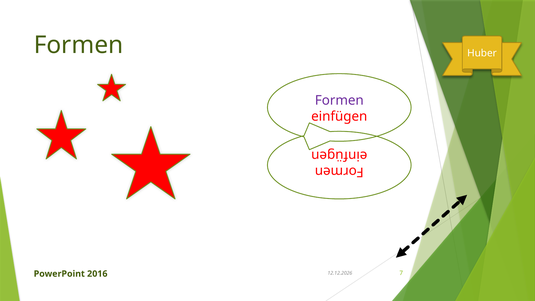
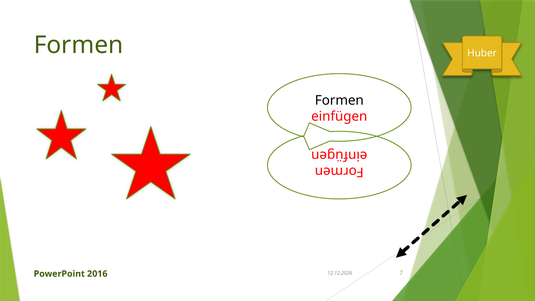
Formen at (339, 100) colour: purple -> black
